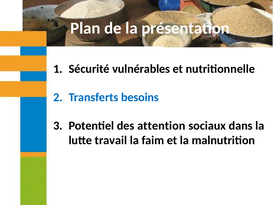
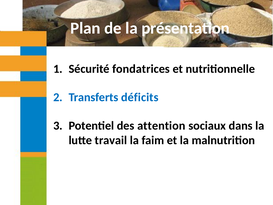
vulnérables: vulnérables -> fondatrices
besoins: besoins -> déficits
